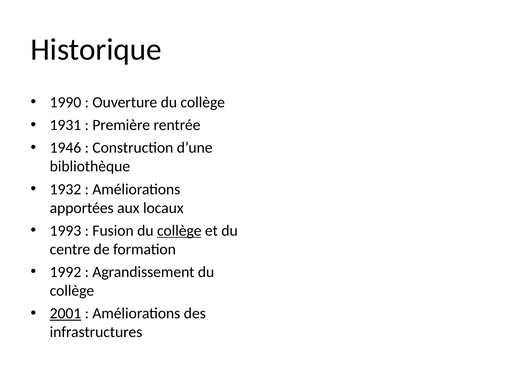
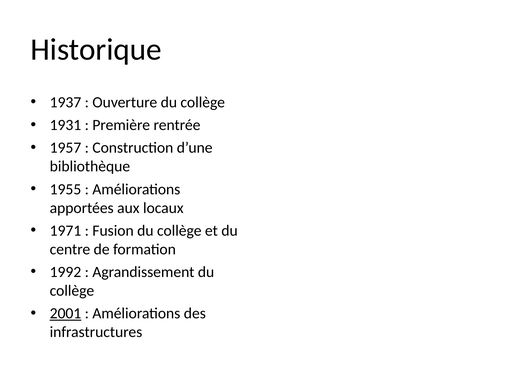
1990: 1990 -> 1937
1946: 1946 -> 1957
1932: 1932 -> 1955
1993: 1993 -> 1971
collège at (179, 230) underline: present -> none
